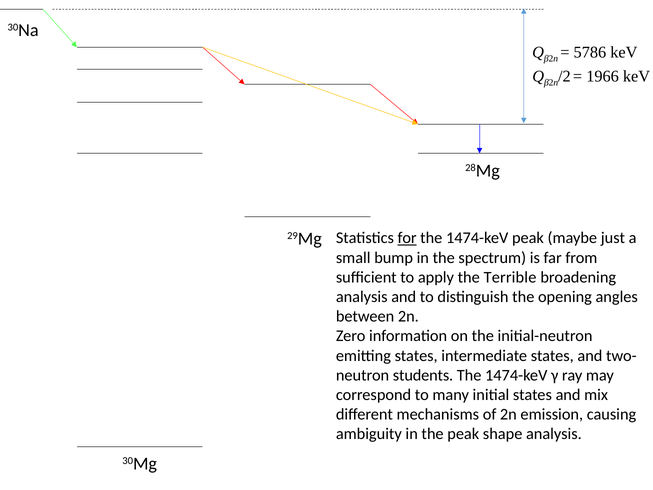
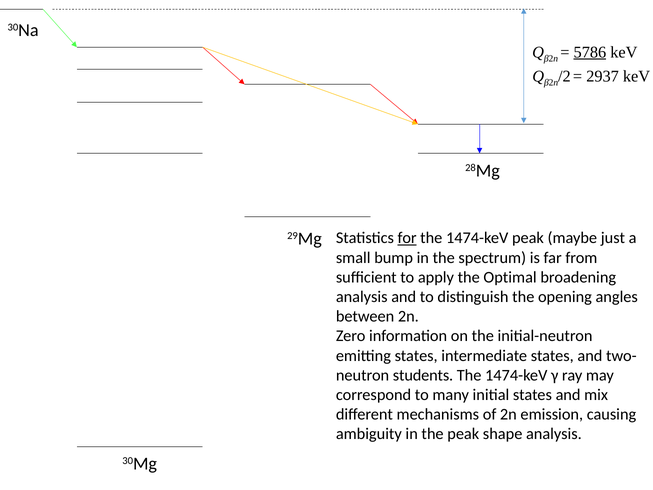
5786 underline: none -> present
1966: 1966 -> 2937
Terrible: Terrible -> Optimal
